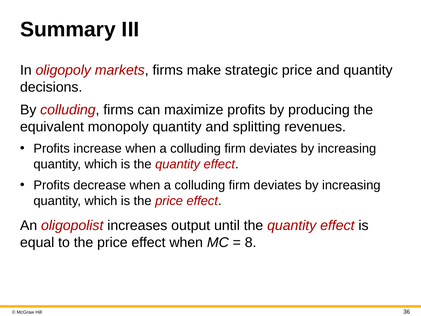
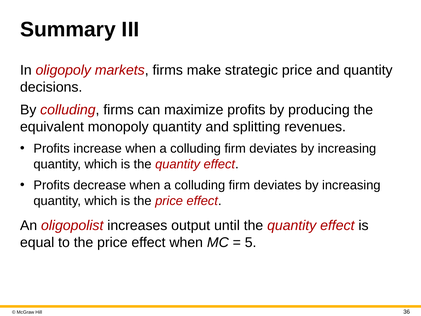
8: 8 -> 5
